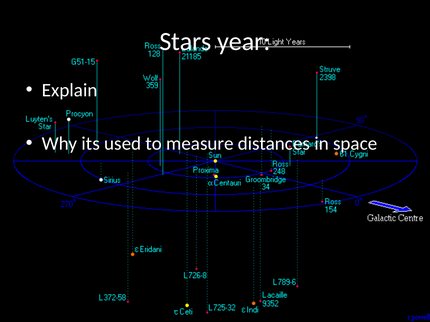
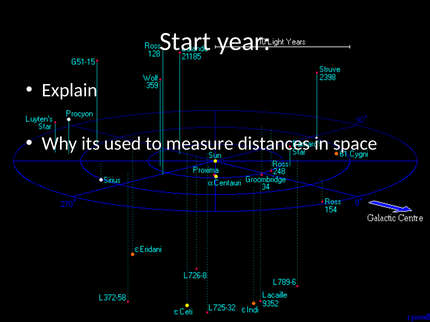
Stars: Stars -> Start
